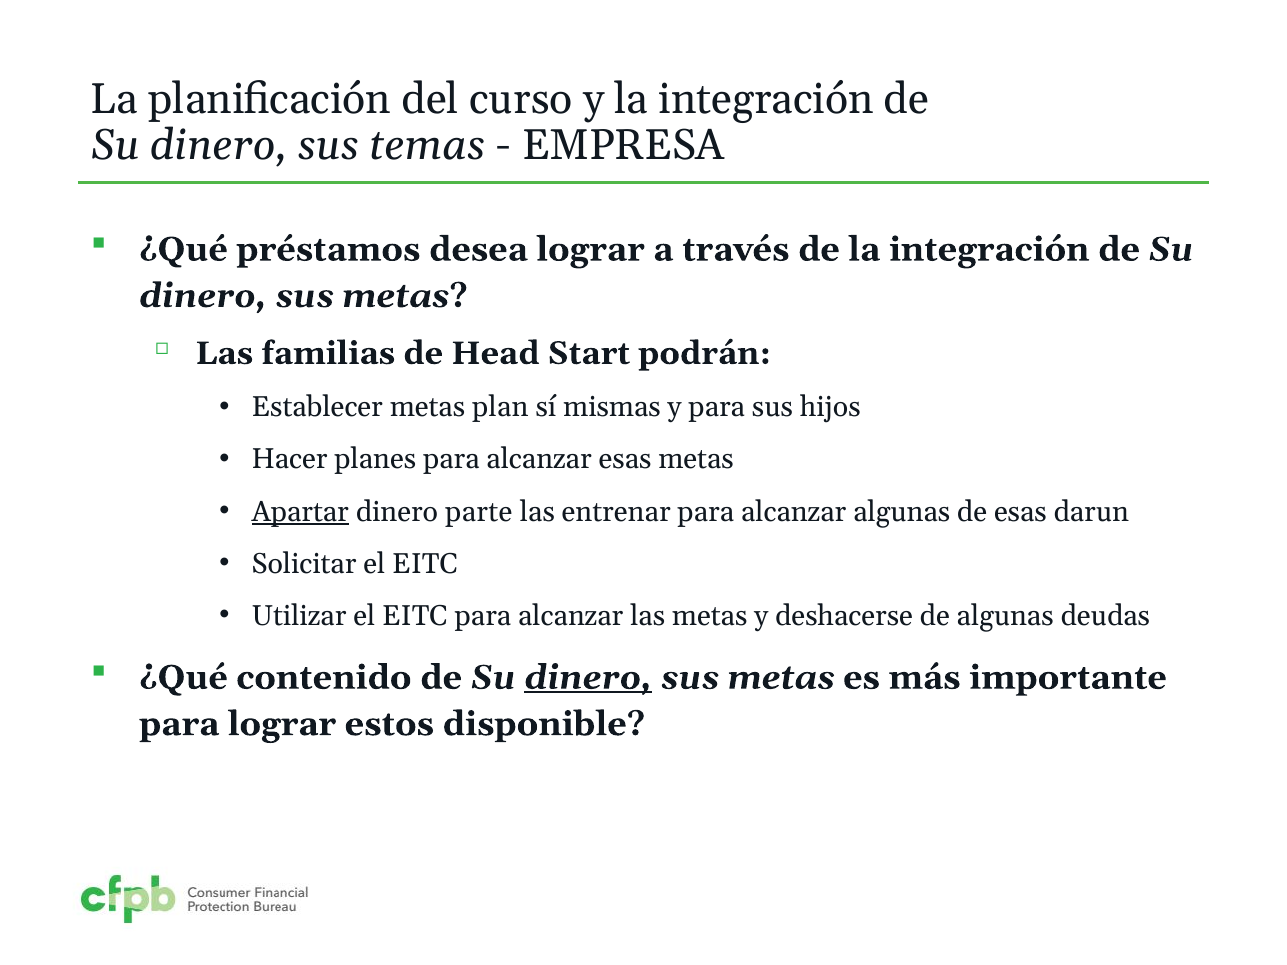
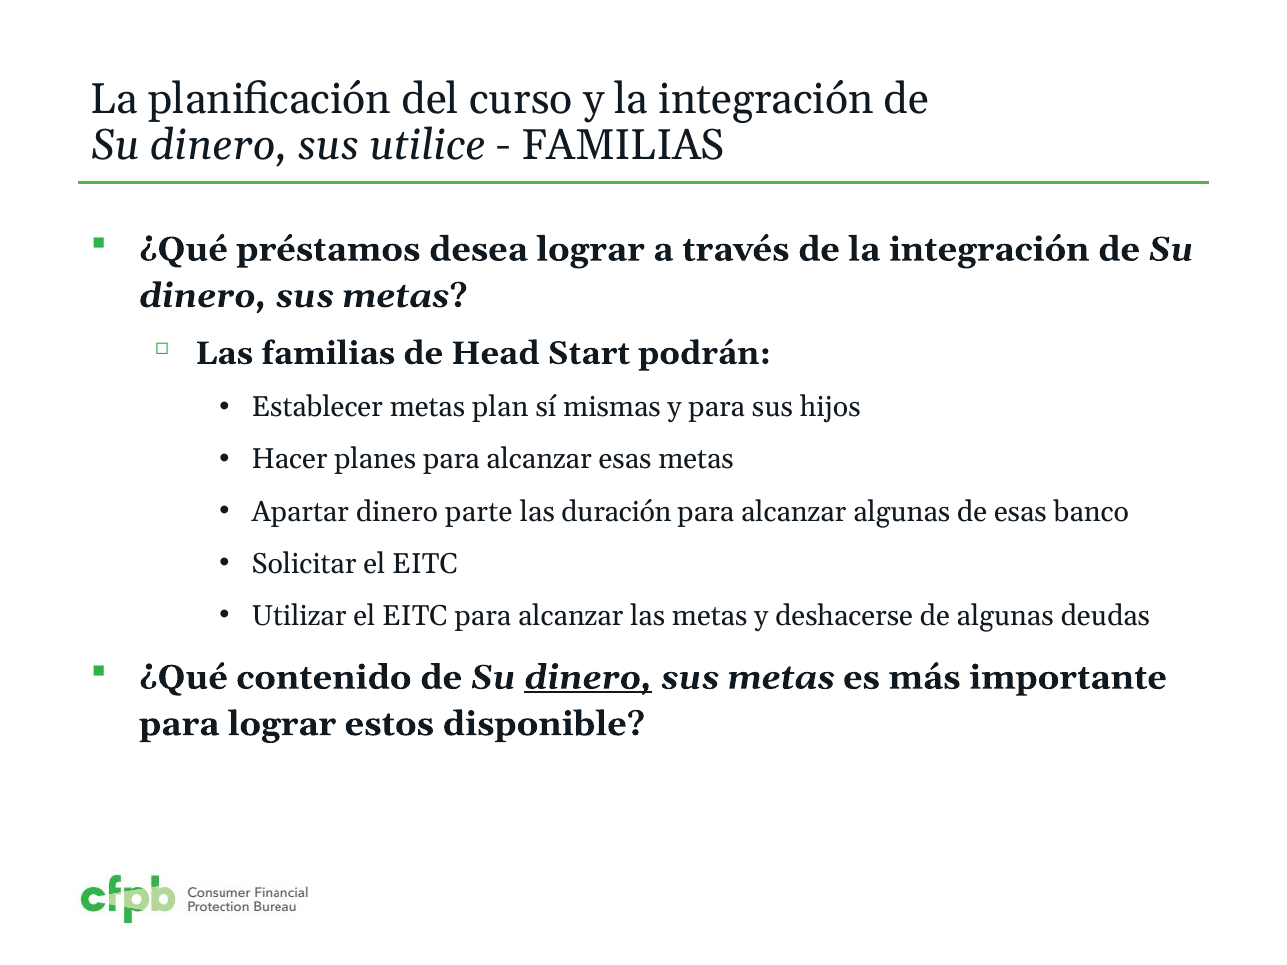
temas: temas -> utilice
EMPRESA at (623, 146): EMPRESA -> FAMILIAS
Apartar underline: present -> none
entrenar: entrenar -> duración
darun: darun -> banco
